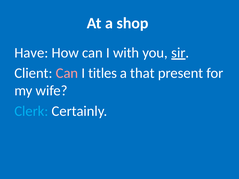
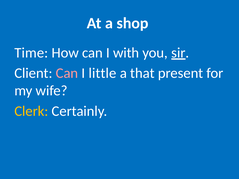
Have: Have -> Time
titles: titles -> little
Clerk colour: light blue -> yellow
